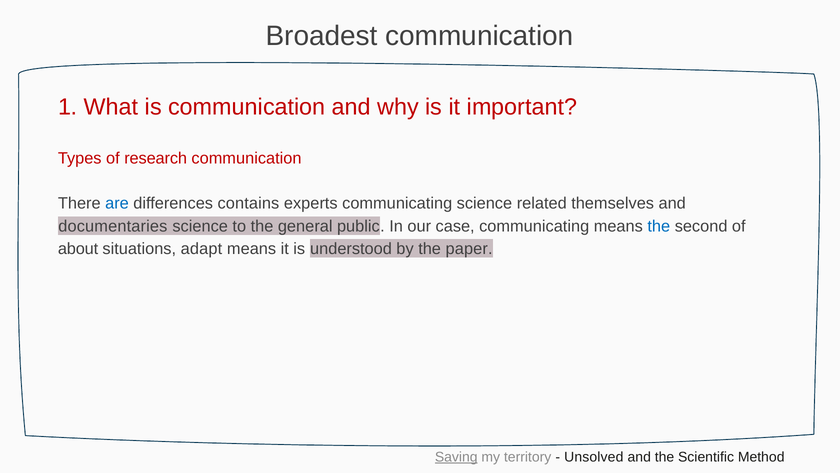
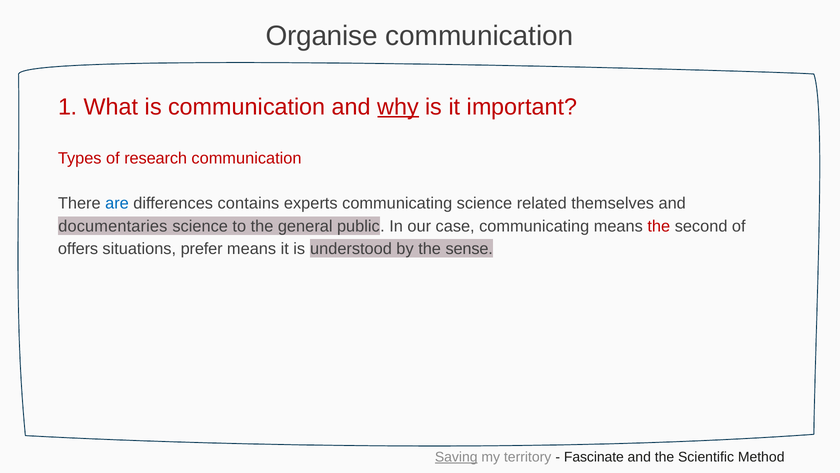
Broadest: Broadest -> Organise
why underline: none -> present
the at (659, 226) colour: blue -> red
about: about -> offers
adapt: adapt -> prefer
paper: paper -> sense
Unsolved: Unsolved -> Fascinate
